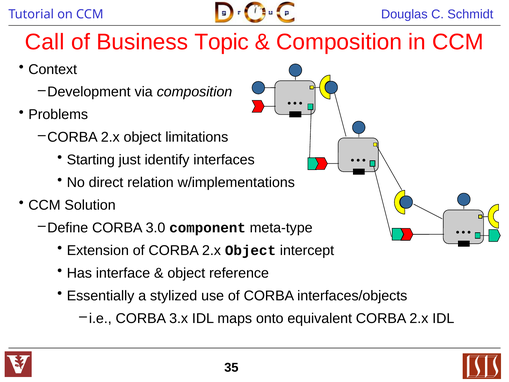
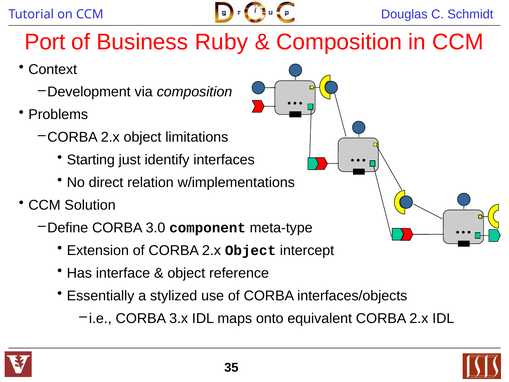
Call: Call -> Port
Topic: Topic -> Ruby
